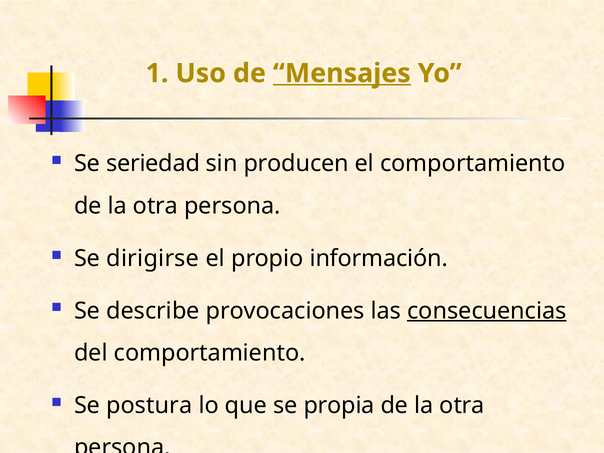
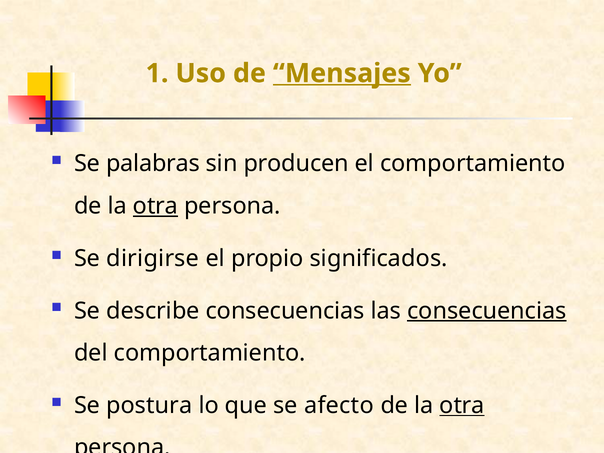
seriedad: seriedad -> palabras
otra at (156, 206) underline: none -> present
información: información -> significados
describe provocaciones: provocaciones -> consecuencias
propia: propia -> afecto
otra at (462, 405) underline: none -> present
